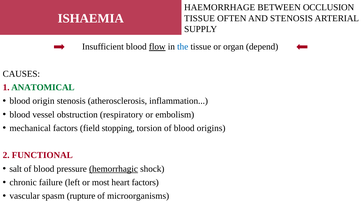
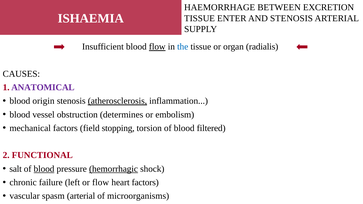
OCCLUSION: OCCLUSION -> EXCRETION
OFTEN: OFTEN -> ENTER
depend: depend -> radialis
ANATOMICAL colour: green -> purple
atherosclerosis underline: none -> present
respiratory: respiratory -> determines
origins: origins -> filtered
blood at (44, 169) underline: none -> present
or most: most -> flow
spasm rupture: rupture -> arterial
